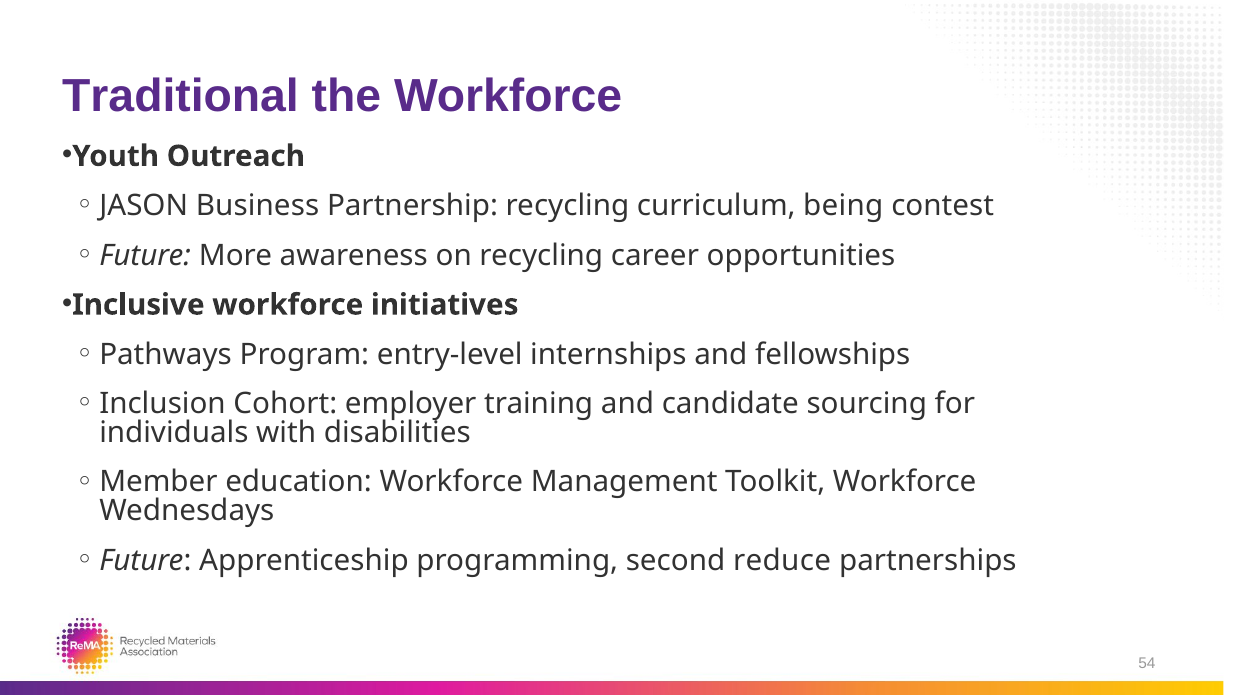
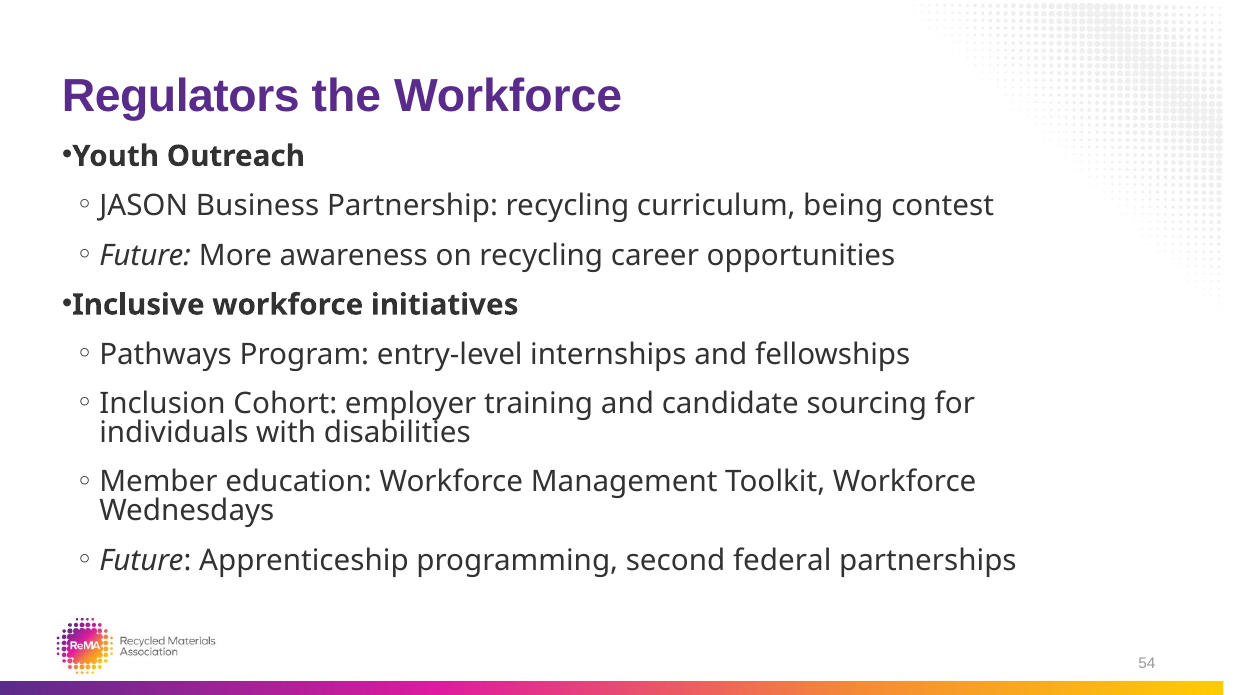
Traditional: Traditional -> Regulators
reduce: reduce -> federal
